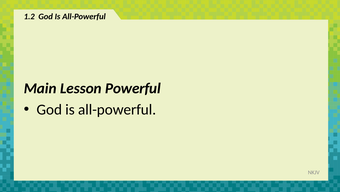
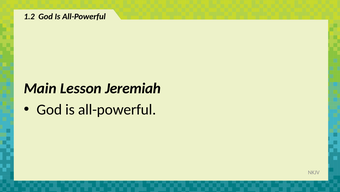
Powerful: Powerful -> Jeremiah
